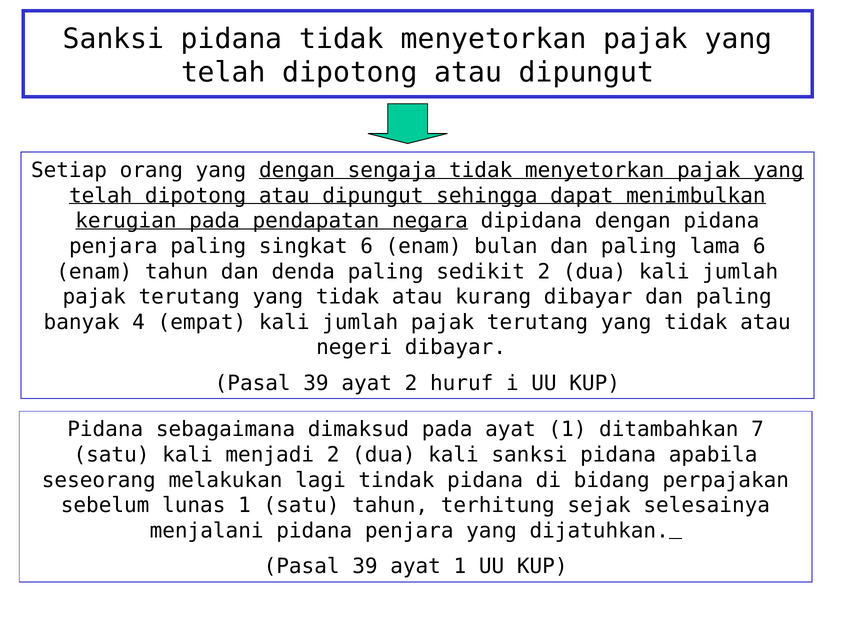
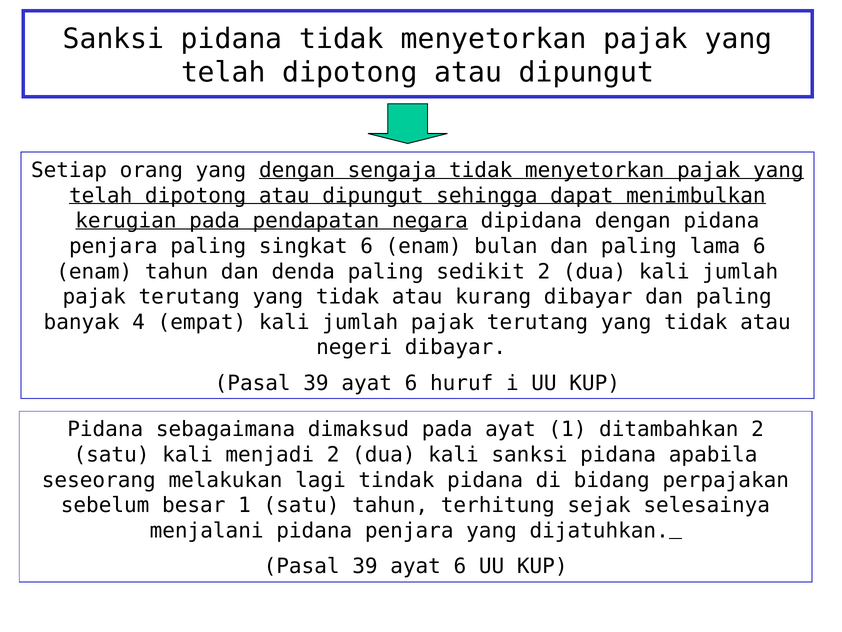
2 at (411, 383): 2 -> 6
ditambahkan 7: 7 -> 2
lunas: lunas -> besar
1 at (460, 566): 1 -> 6
